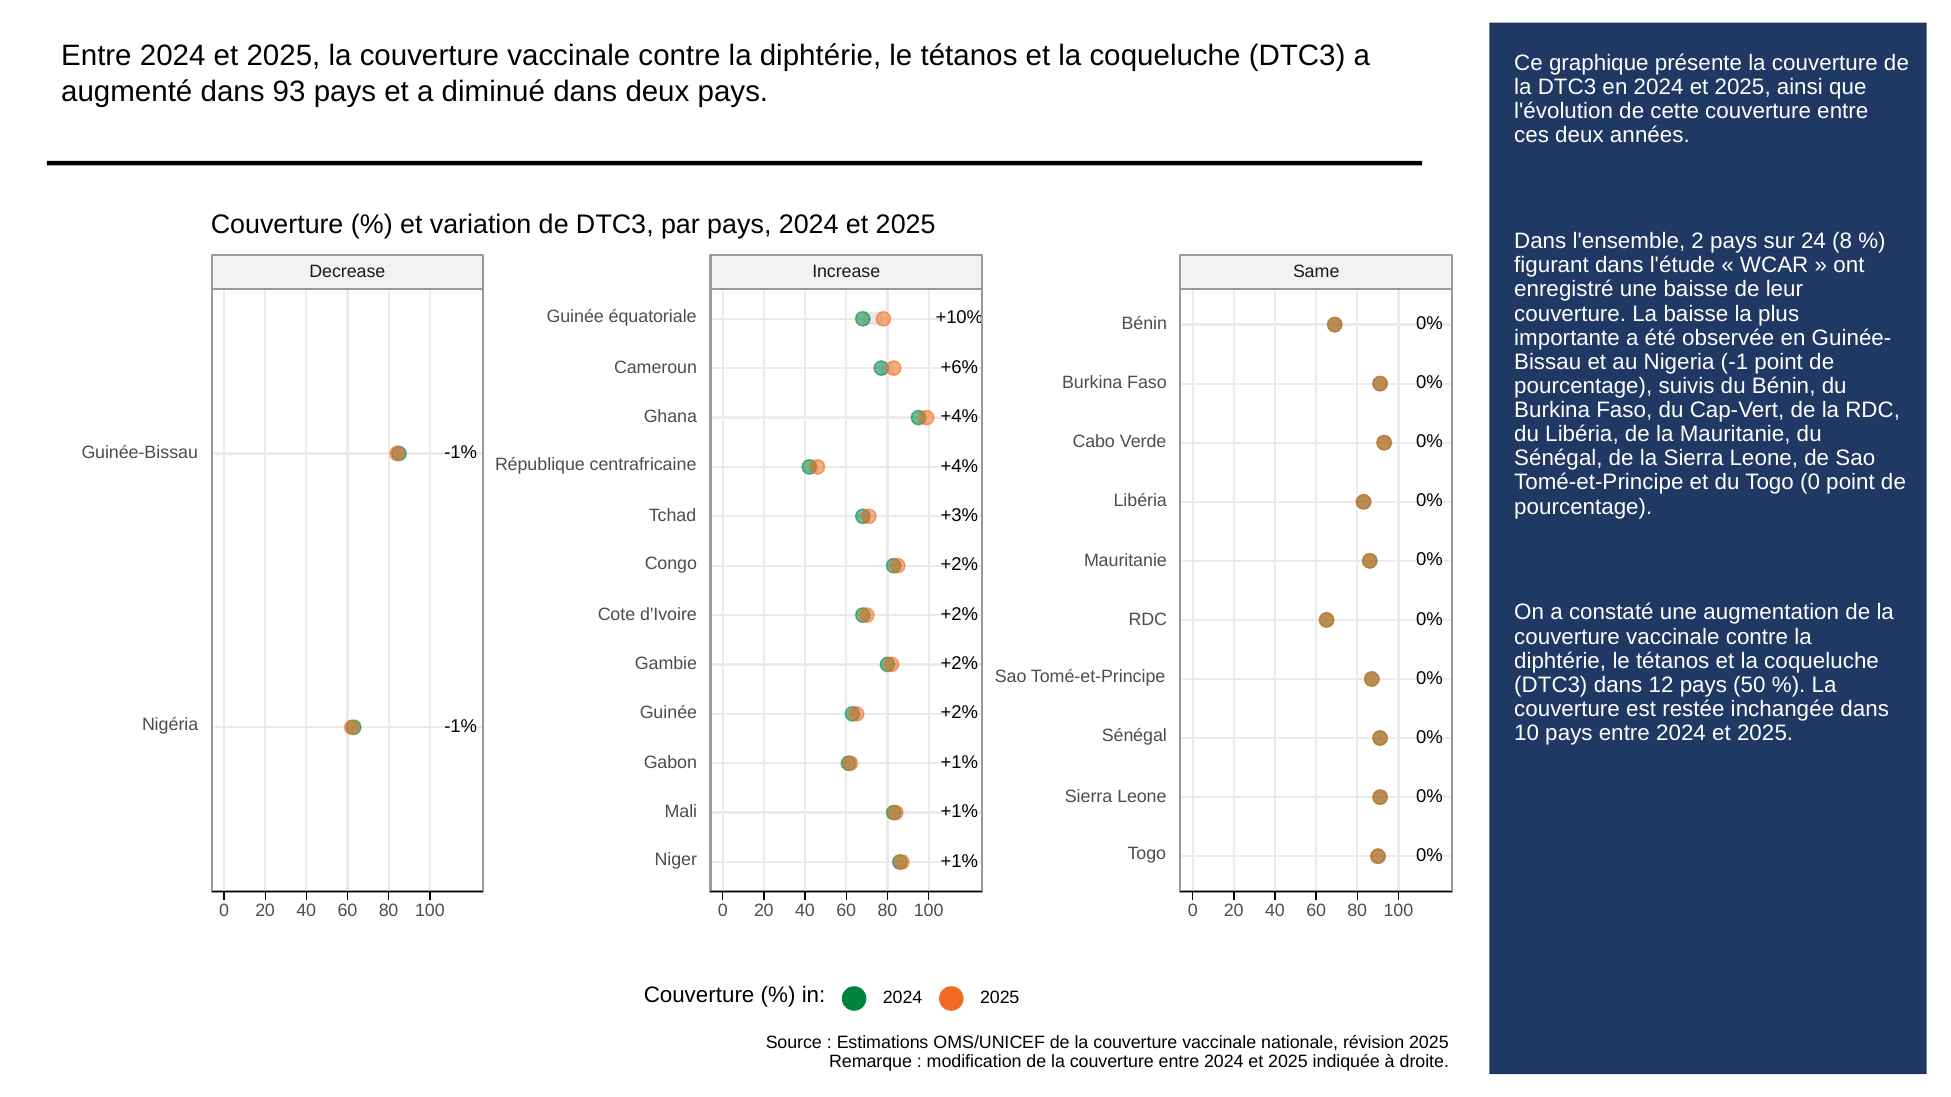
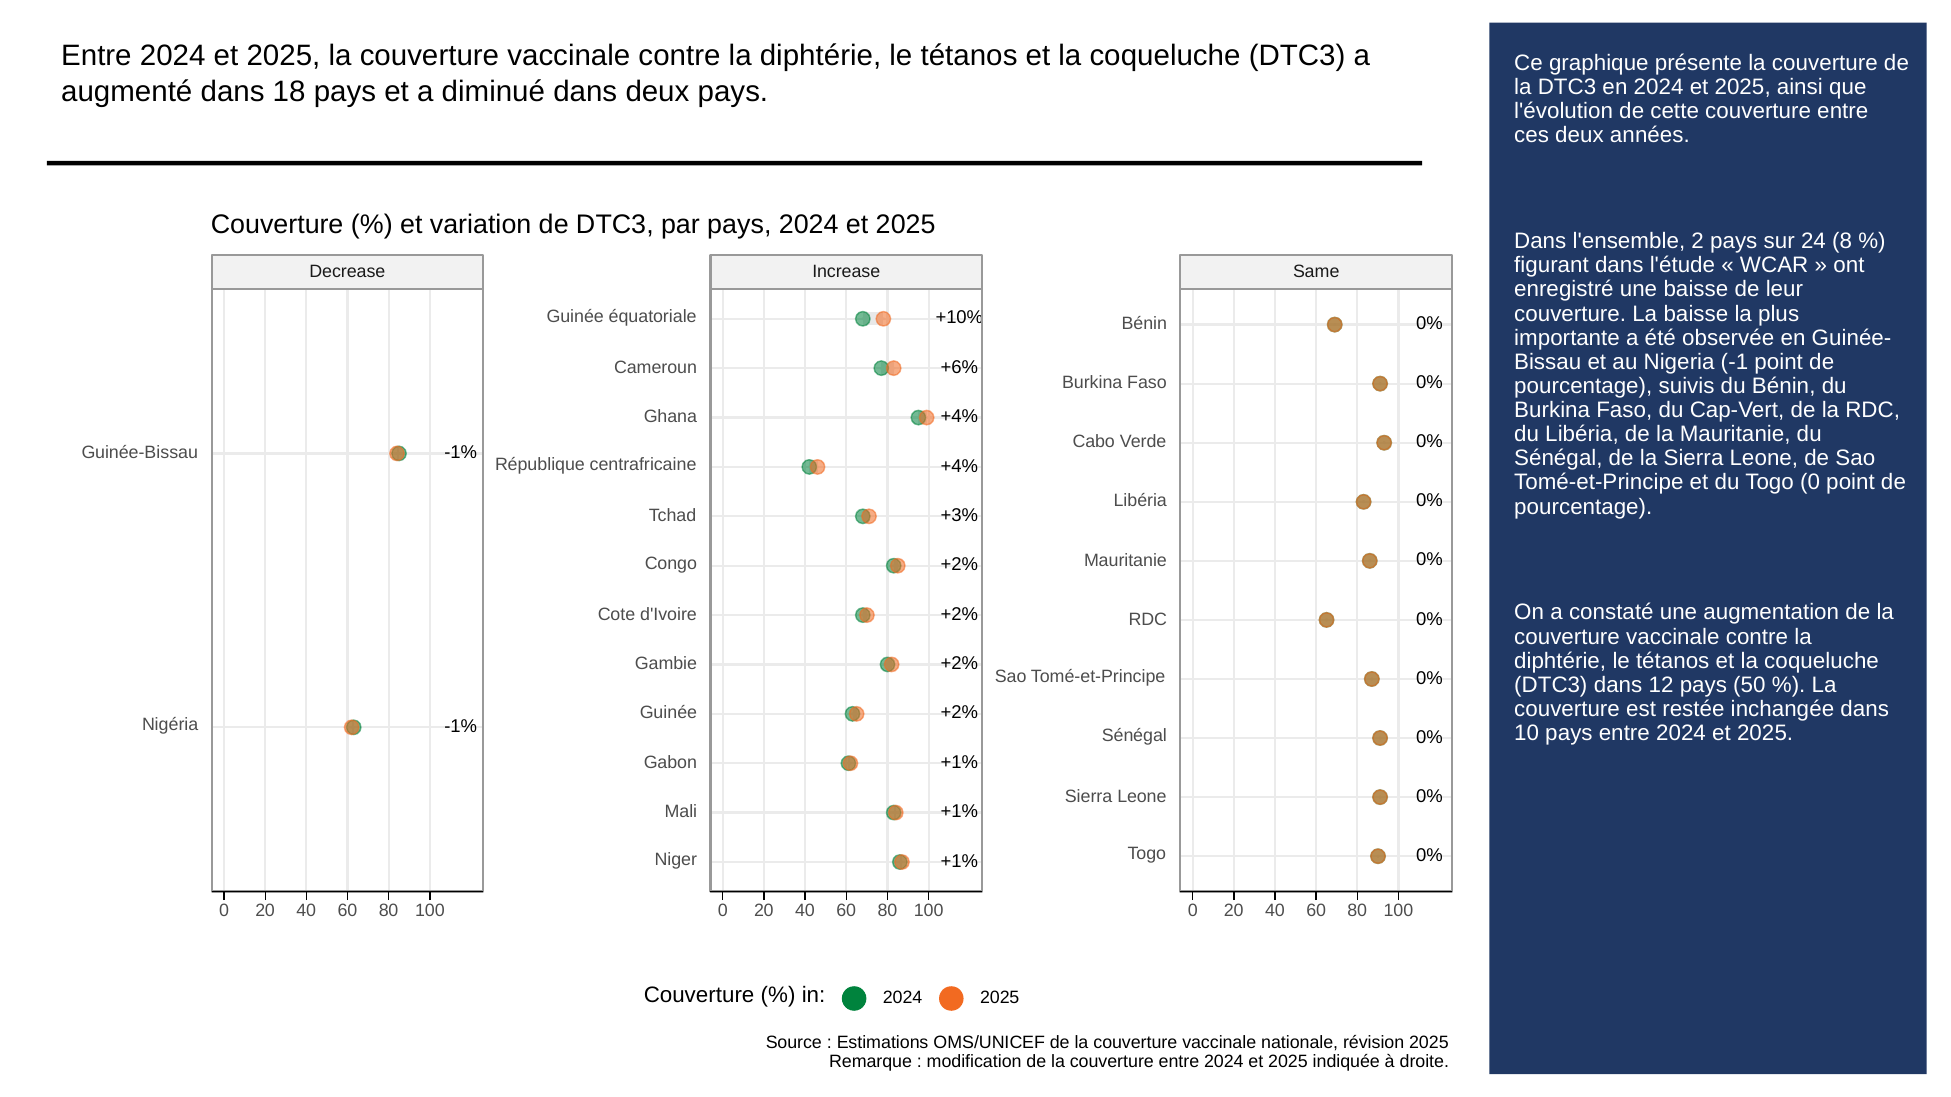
93: 93 -> 18
